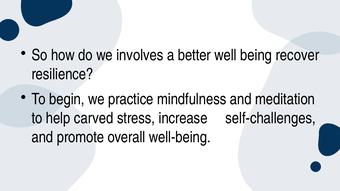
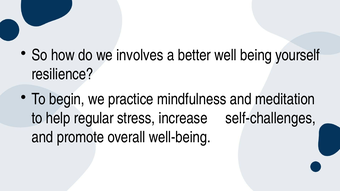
recover: recover -> yourself
carved: carved -> regular
